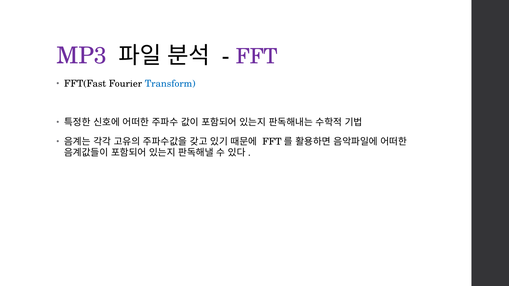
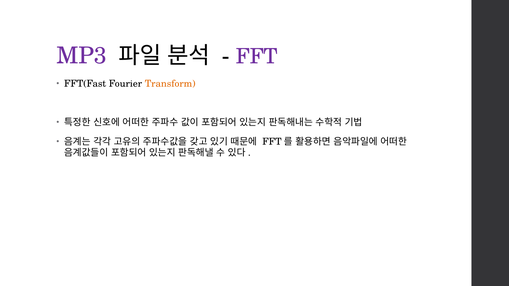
Transform colour: blue -> orange
